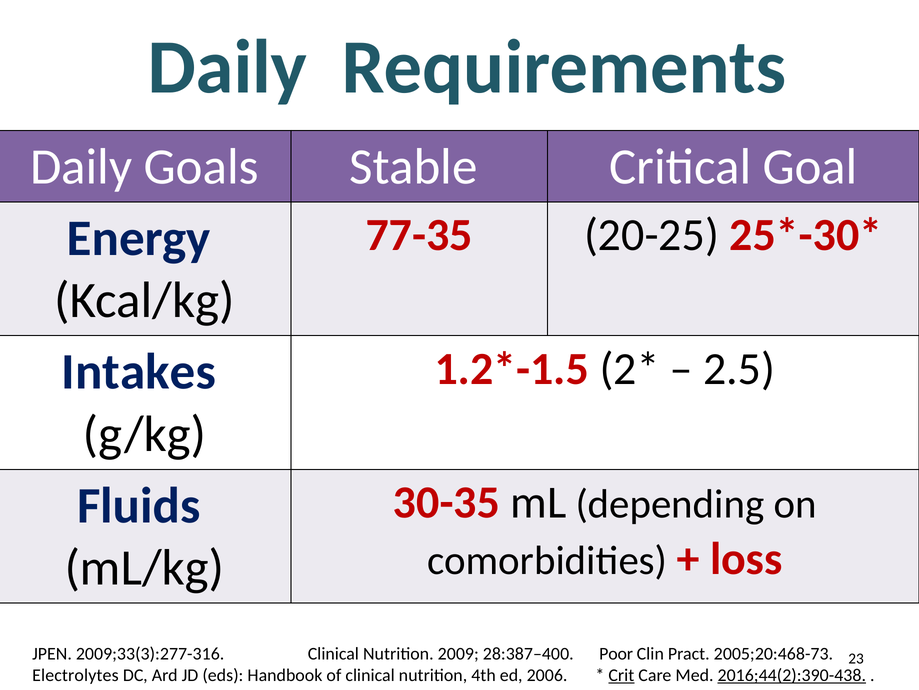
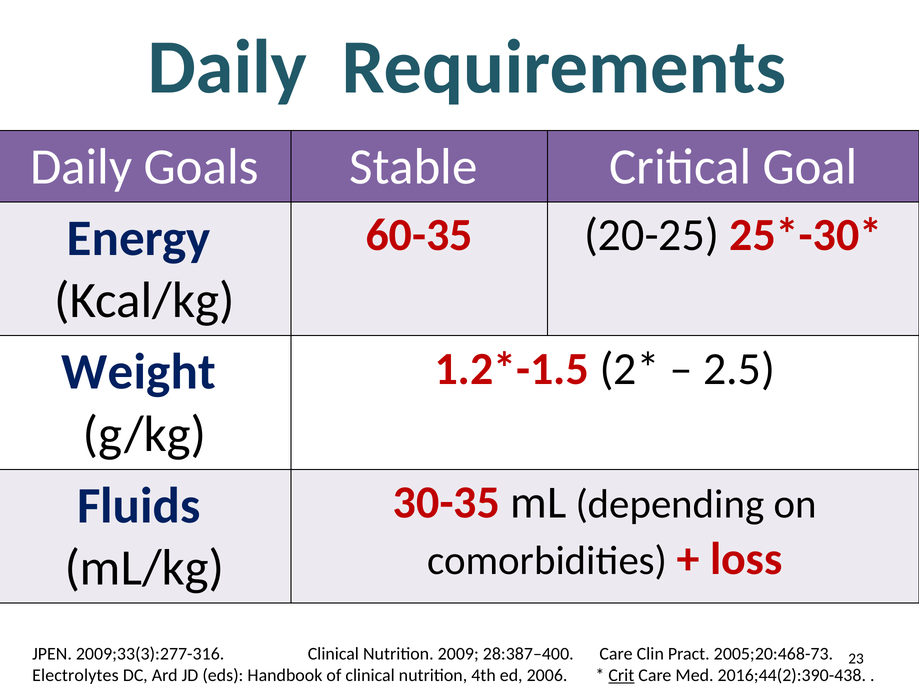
77-35: 77-35 -> 60-35
Intakes: Intakes -> Weight
28:387–400 Poor: Poor -> Care
2016;44(2):390-438 underline: present -> none
